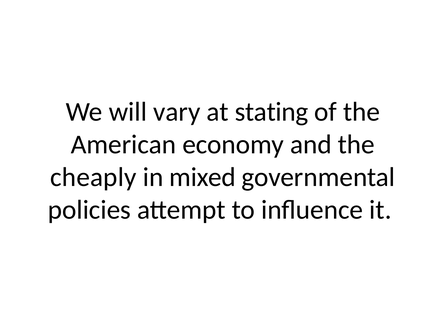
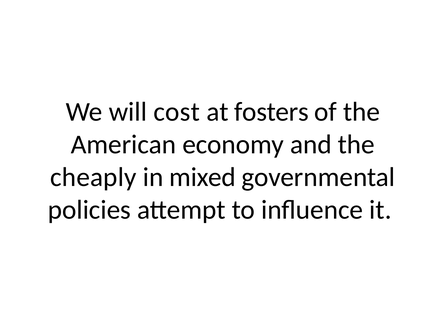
vary: vary -> cost
stating: stating -> fosters
